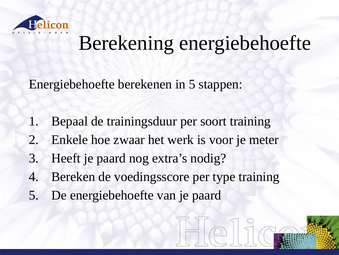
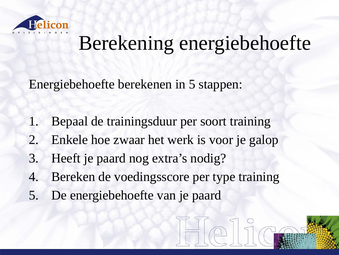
meter: meter -> galop
